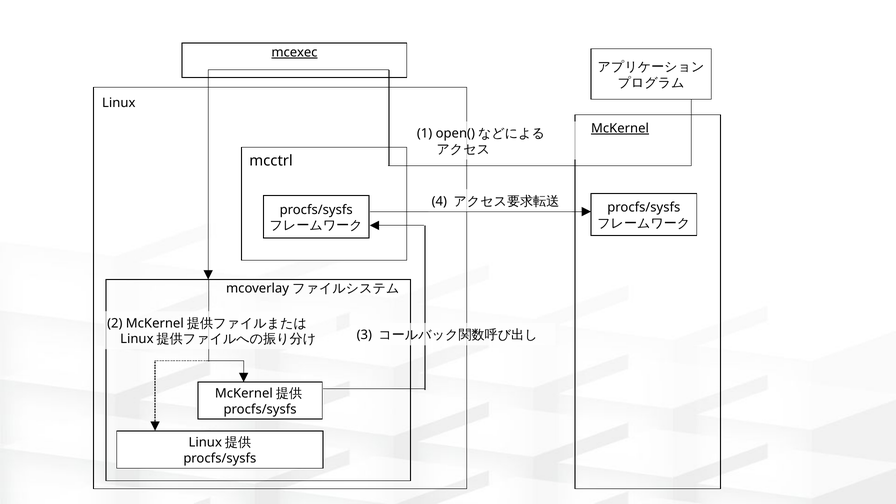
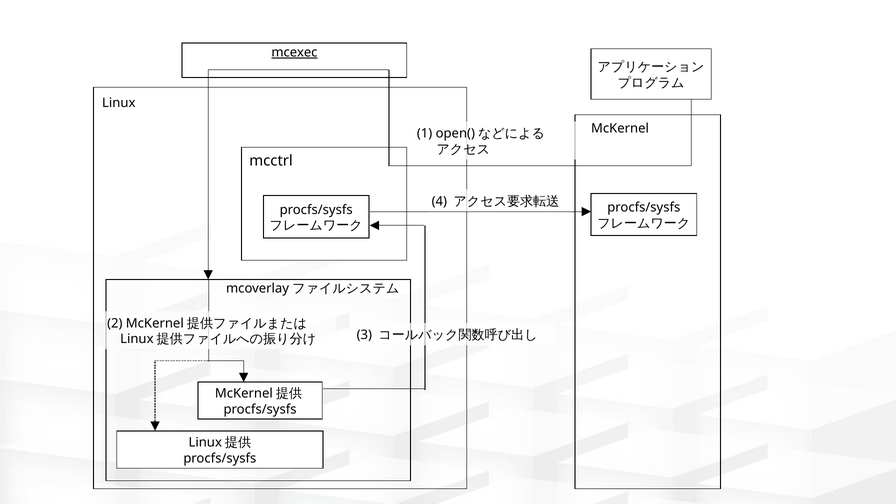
McKernel underline: present -> none
